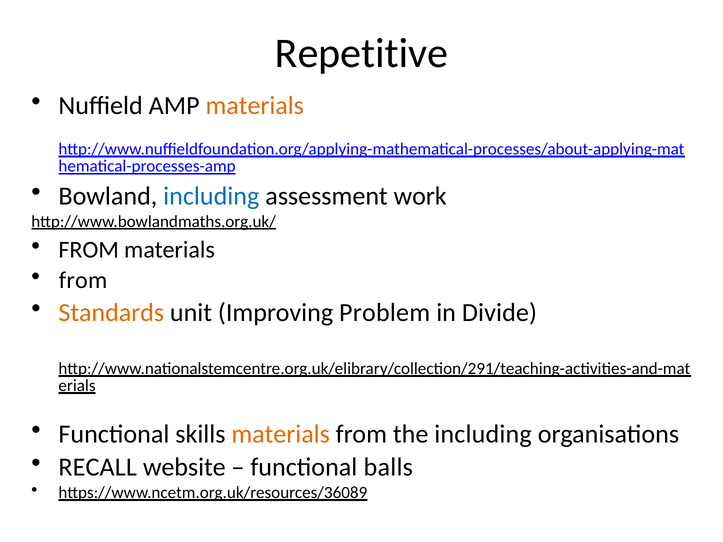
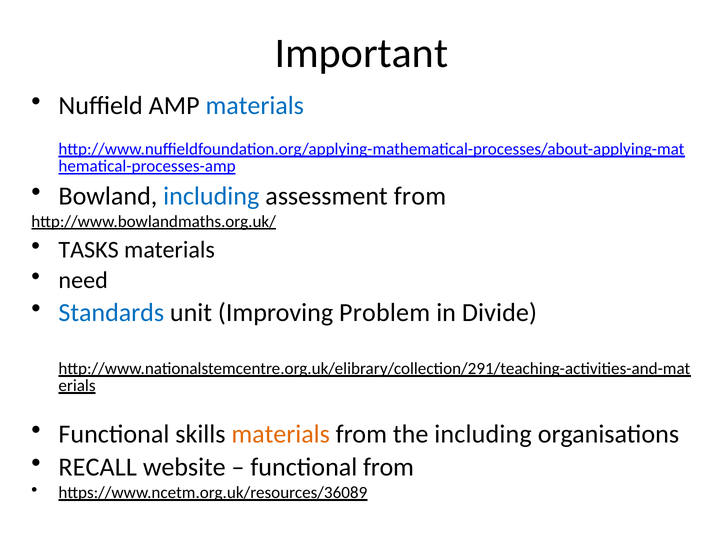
Repetitive: Repetitive -> Important
materials at (255, 105) colour: orange -> blue
assessment work: work -> from
FROM at (89, 250): FROM -> TASKS
from at (83, 280): from -> need
Standards colour: orange -> blue
functional balls: balls -> from
